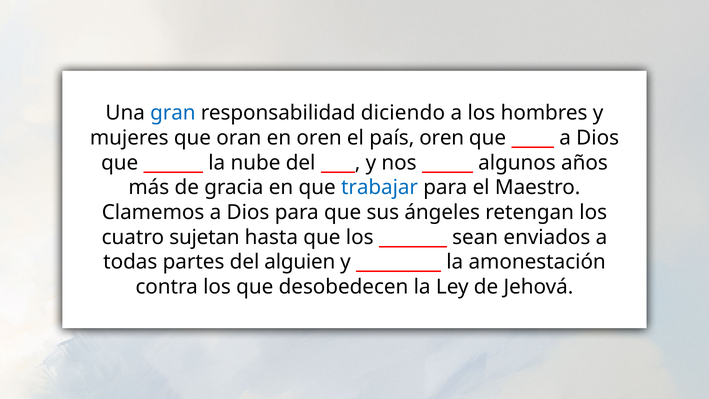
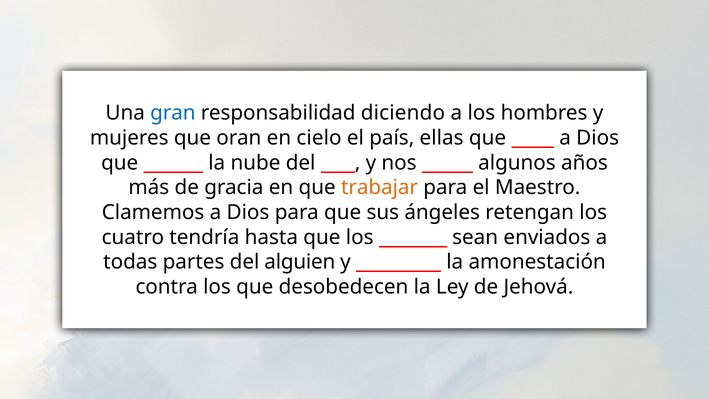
en oren: oren -> cielo
país oren: oren -> ellas
trabajar colour: blue -> orange
sujetan: sujetan -> tendría
